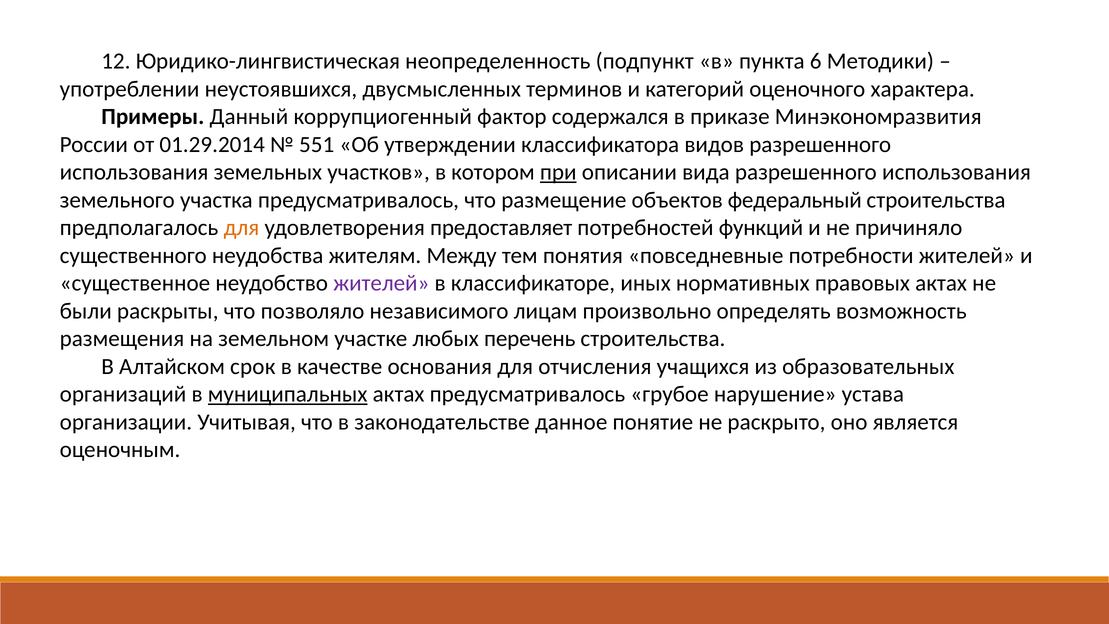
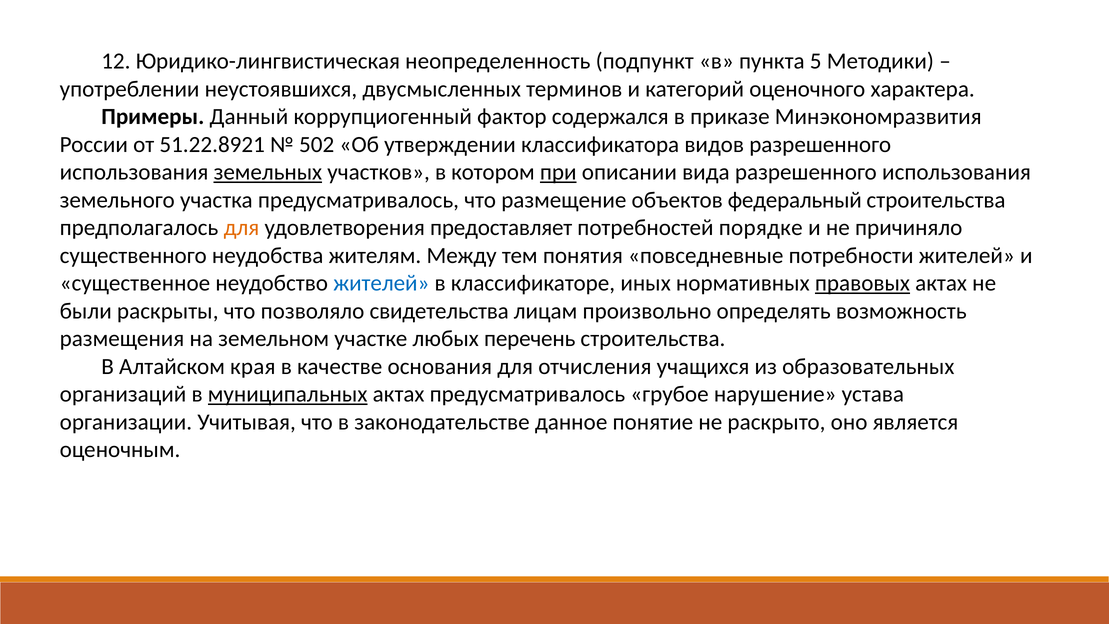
6: 6 -> 5
01.29.2014: 01.29.2014 -> 51.22.8921
551: 551 -> 502
земельных underline: none -> present
функций: функций -> порядке
жителей at (381, 283) colour: purple -> blue
правовых underline: none -> present
независимого: независимого -> свидетельства
срок: срок -> края
